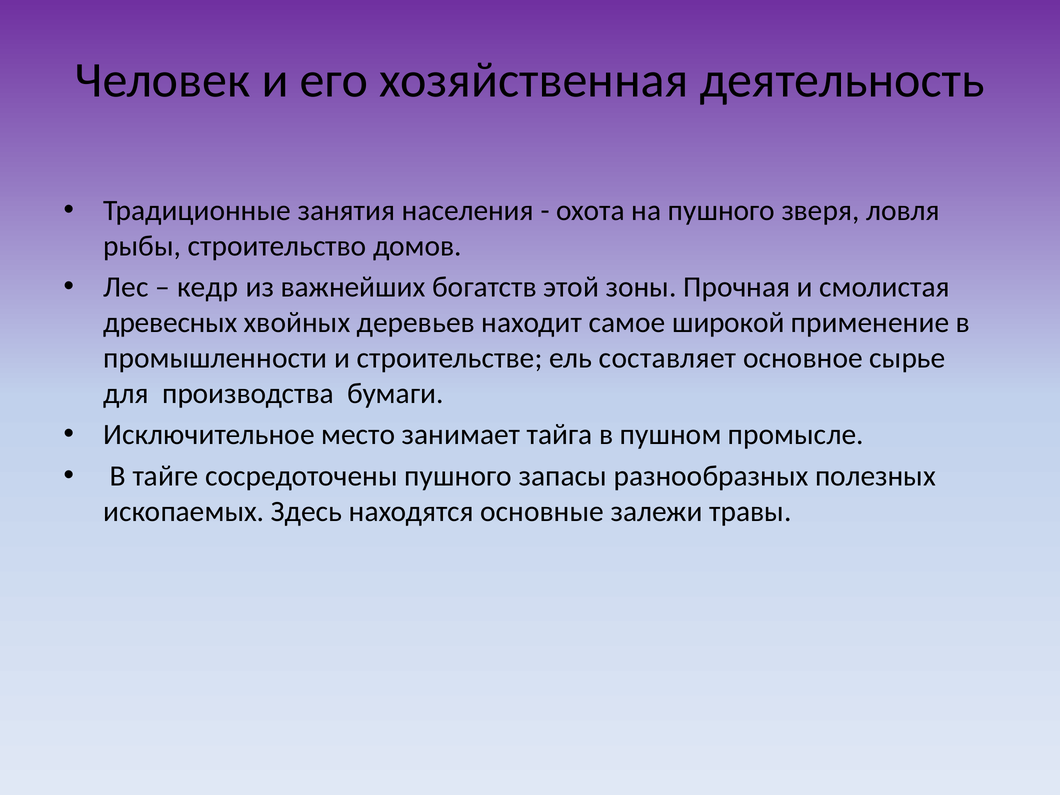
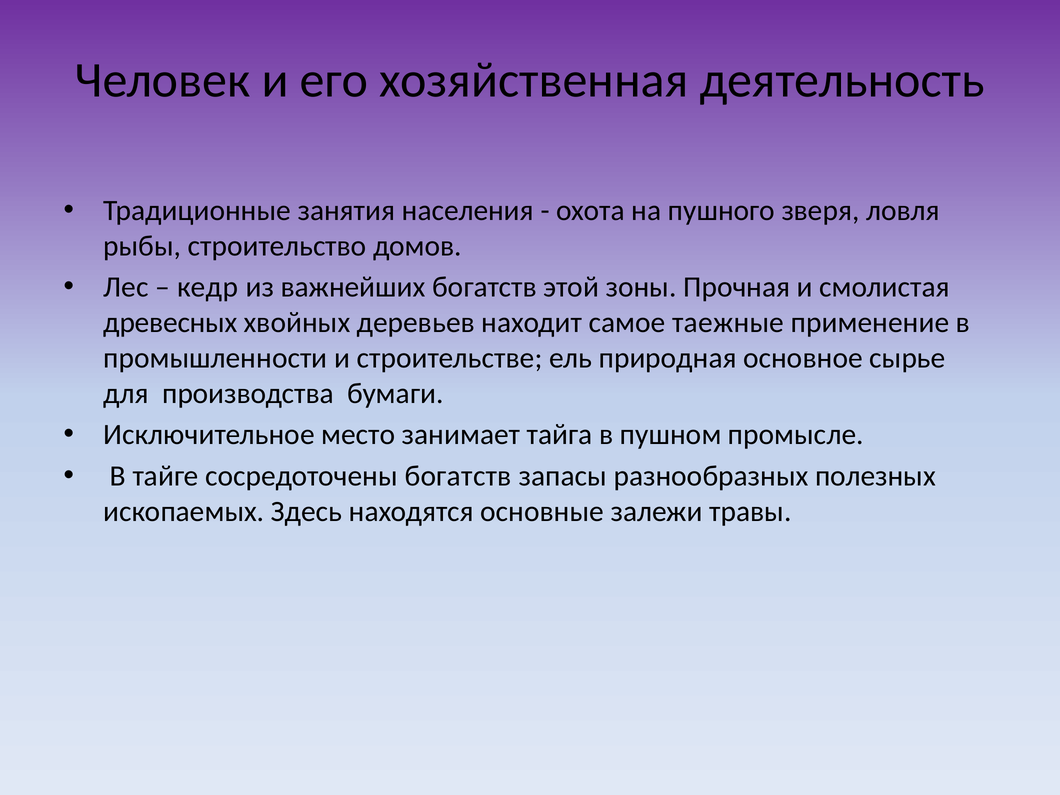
широкой: широкой -> таежные
составляет: составляет -> природная
сосредоточены пушного: пушного -> богатств
